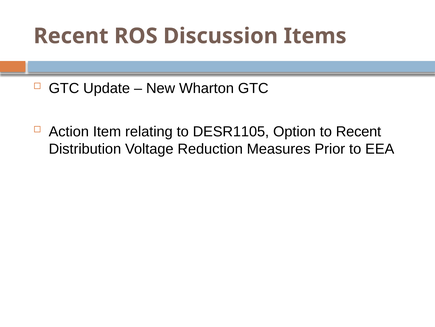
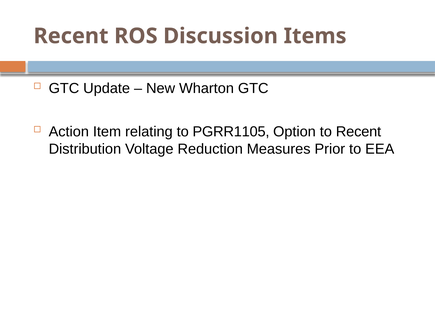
DESR1105: DESR1105 -> PGRR1105
